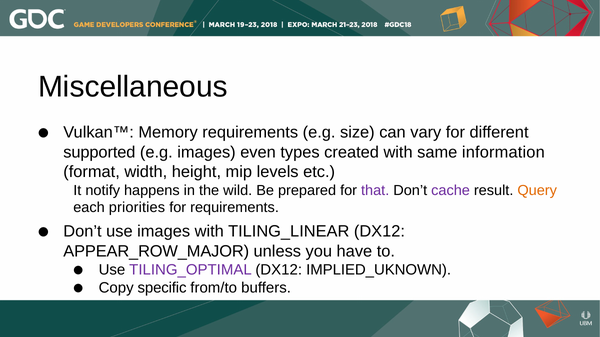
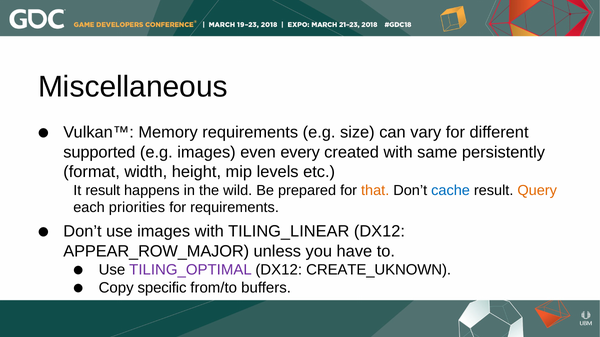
types: types -> every
information: information -> persistently
It notify: notify -> result
that colour: purple -> orange
cache colour: purple -> blue
IMPLIED_UKNOWN: IMPLIED_UKNOWN -> CREATE_UKNOWN
